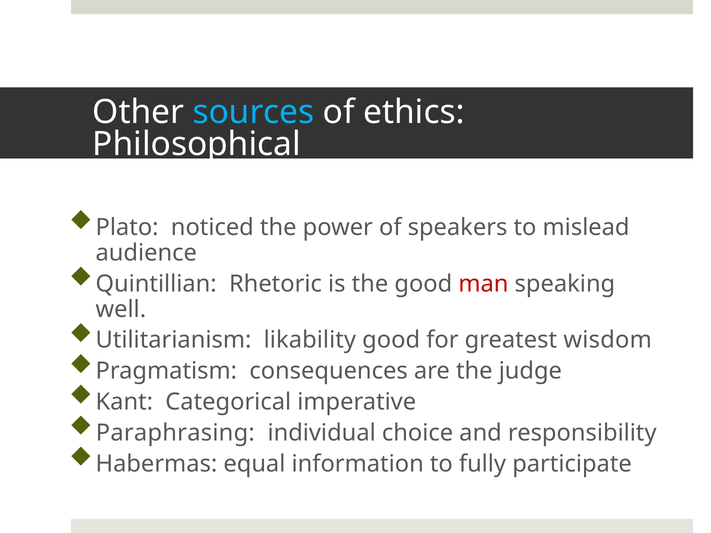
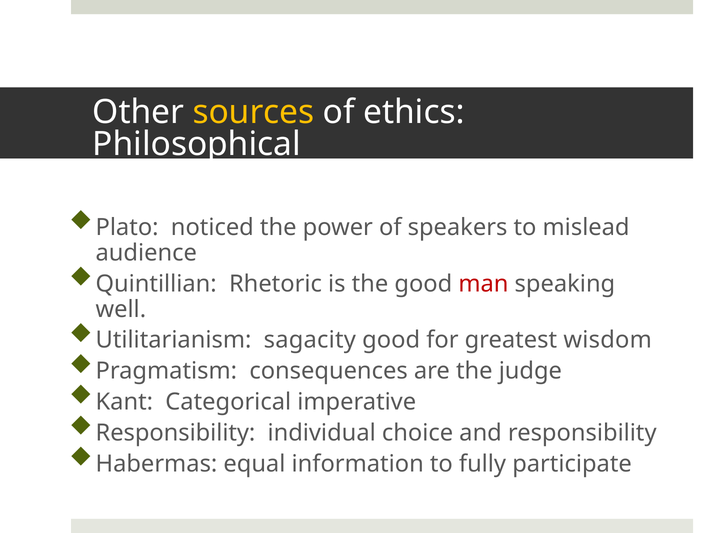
sources colour: light blue -> yellow
likability: likability -> sagacity
Paraphrasing at (175, 433): Paraphrasing -> Responsibility
